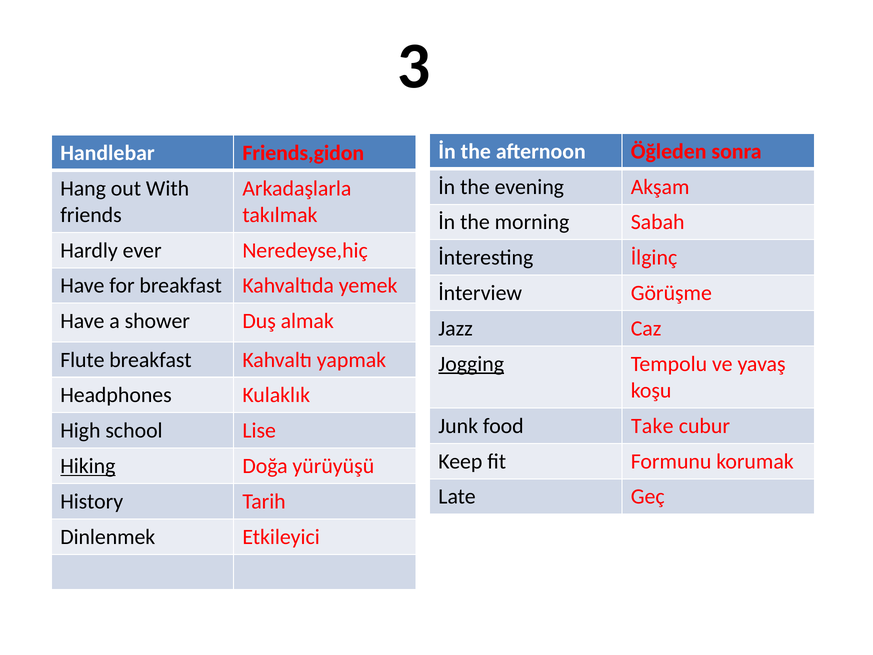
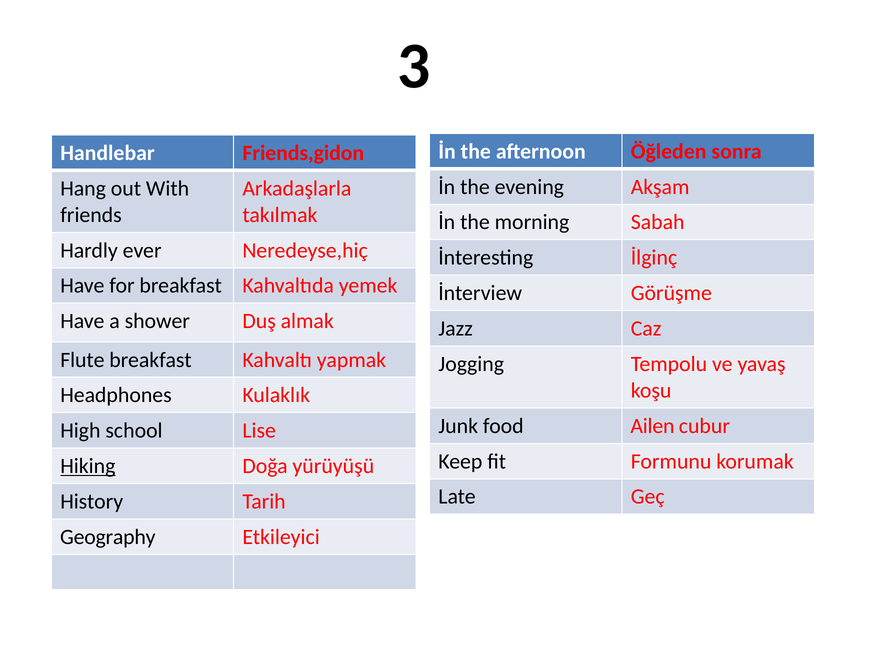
Jogging underline: present -> none
Take: Take -> Ailen
Dinlenmek: Dinlenmek -> Geography
